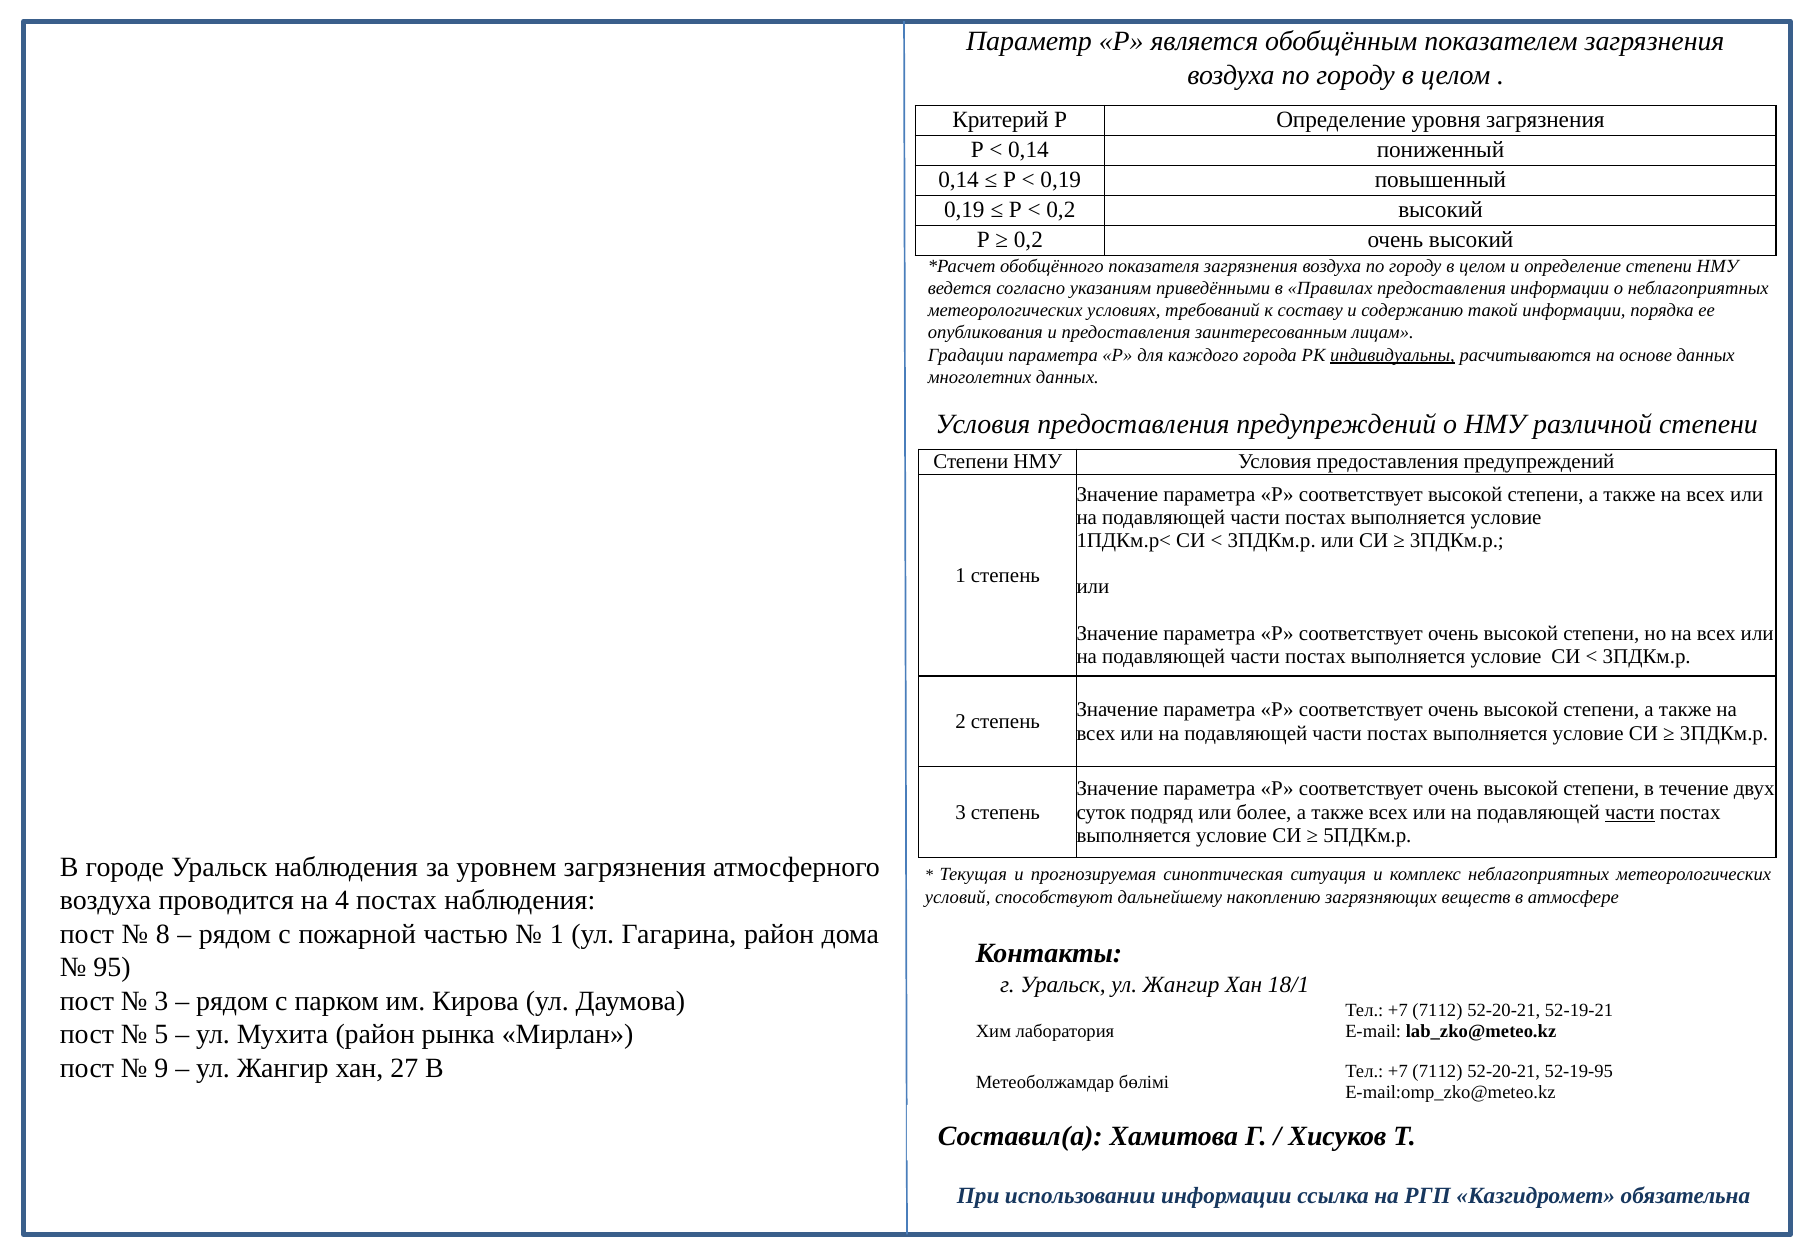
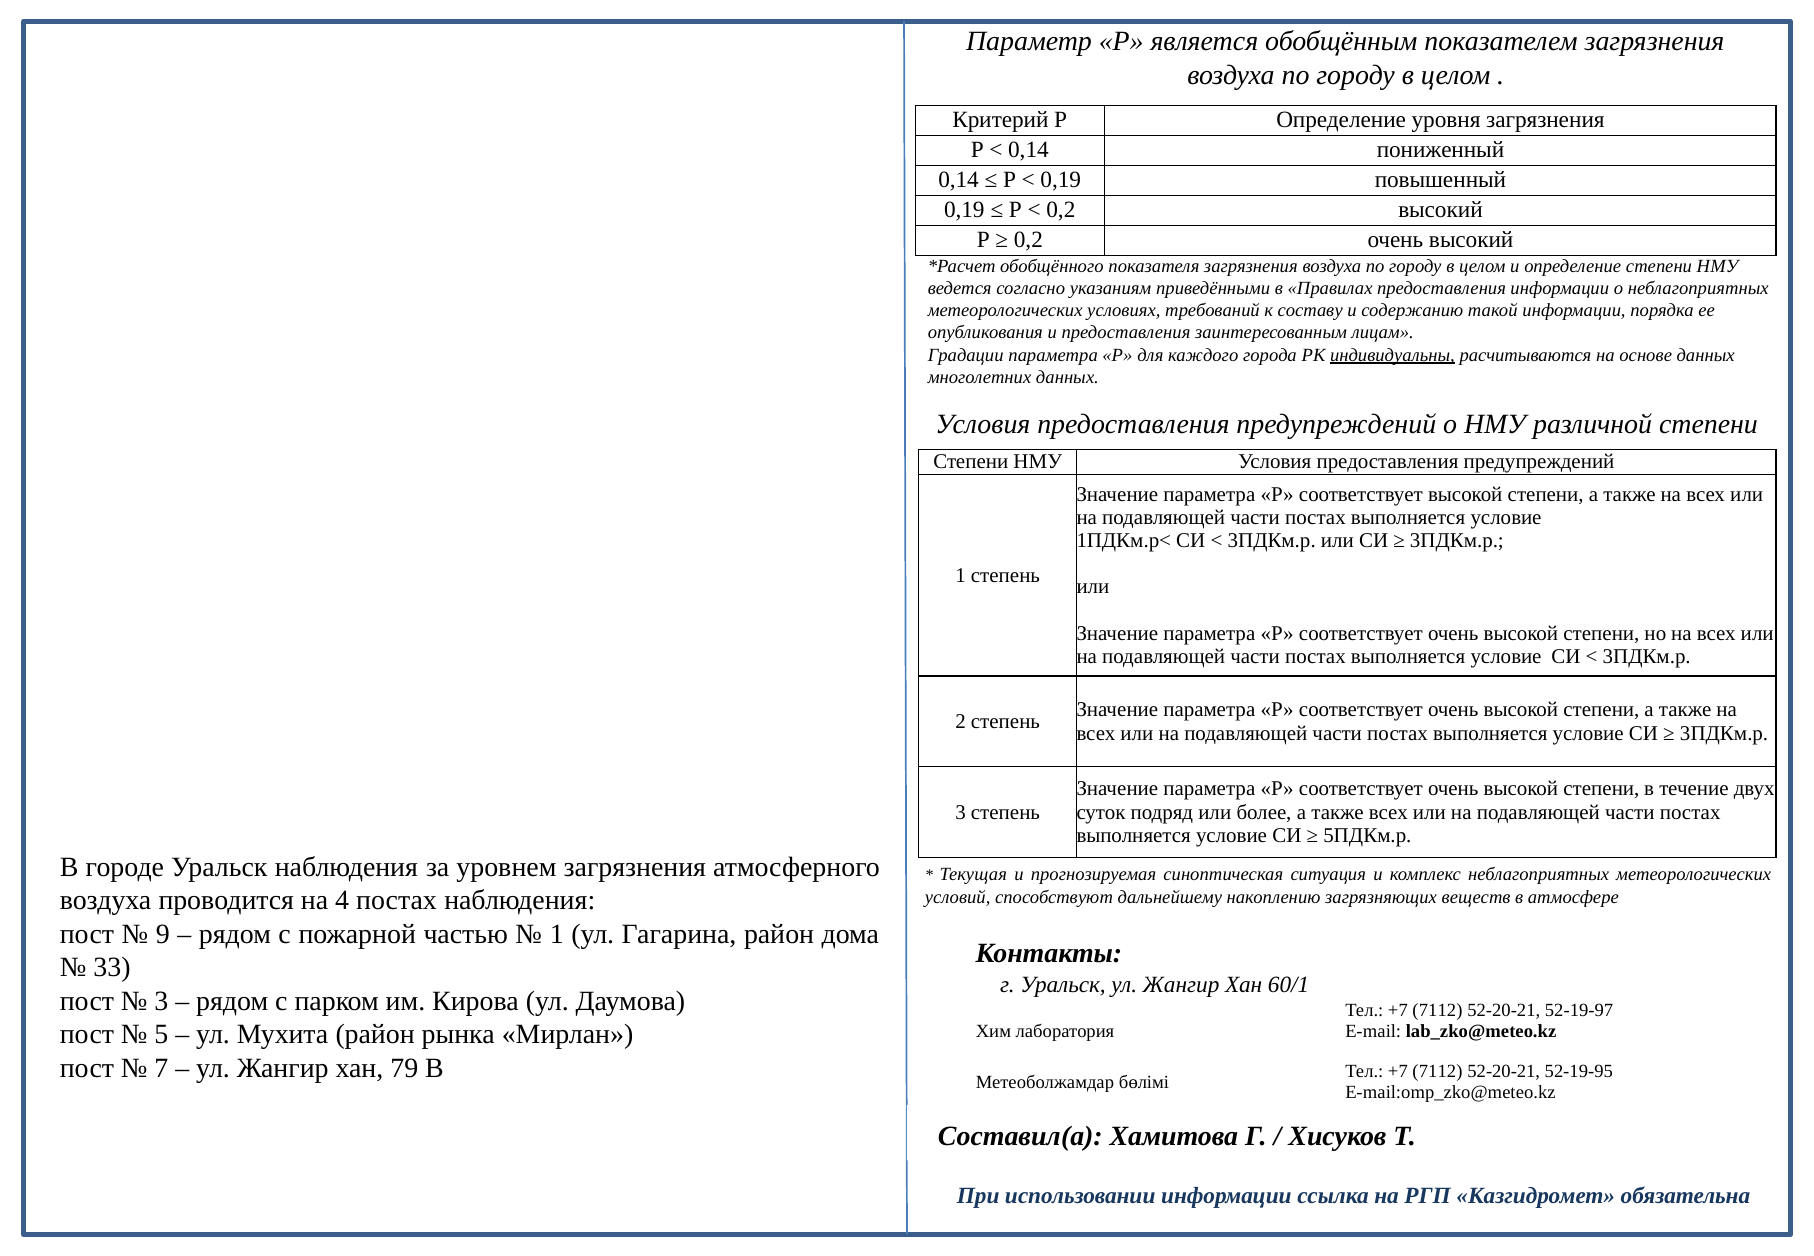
части at (1630, 812) underline: present -> none
8: 8 -> 9
95: 95 -> 33
18/1: 18/1 -> 60/1
52-19-21: 52-19-21 -> 52-19-97
9: 9 -> 7
27: 27 -> 79
